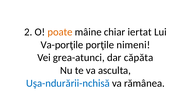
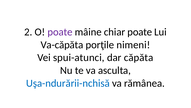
poate at (60, 32) colour: orange -> purple
chiar iertat: iertat -> poate
Va-porţile: Va-porţile -> Va-căpăta
grea-atunci: grea-atunci -> spui-atunci
